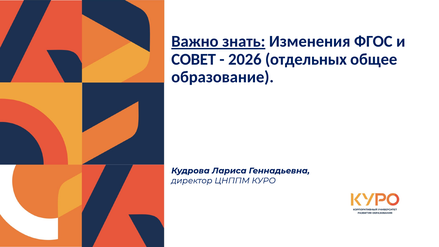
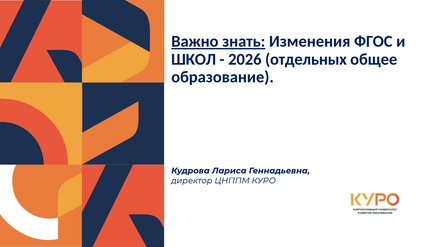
СОВЕТ: СОВЕТ -> ШКОЛ
